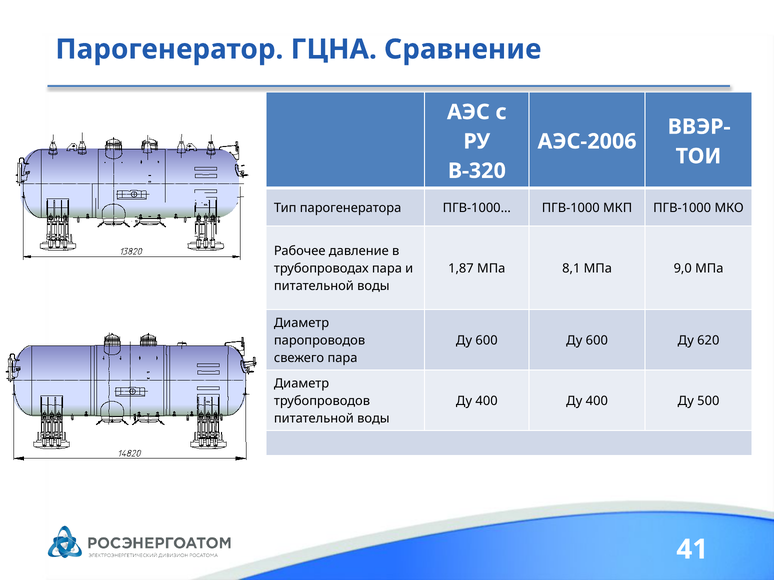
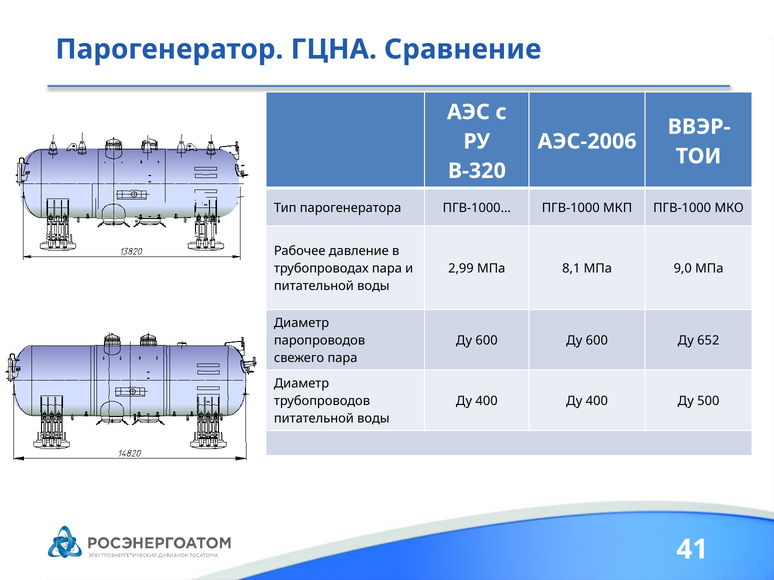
1,87: 1,87 -> 2,99
620: 620 -> 652
